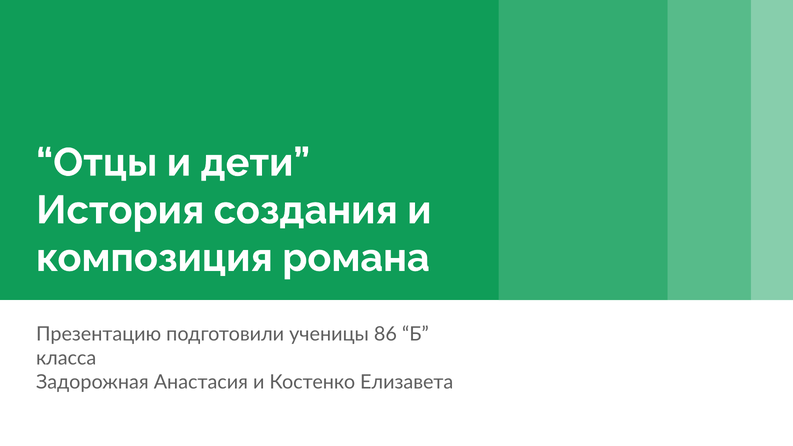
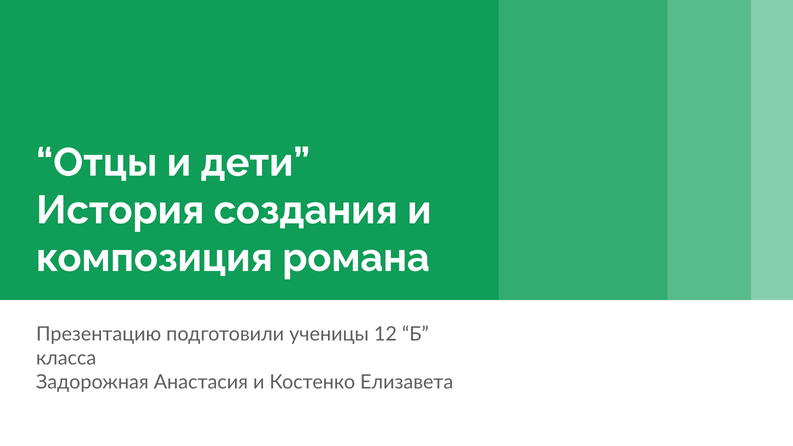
86: 86 -> 12
